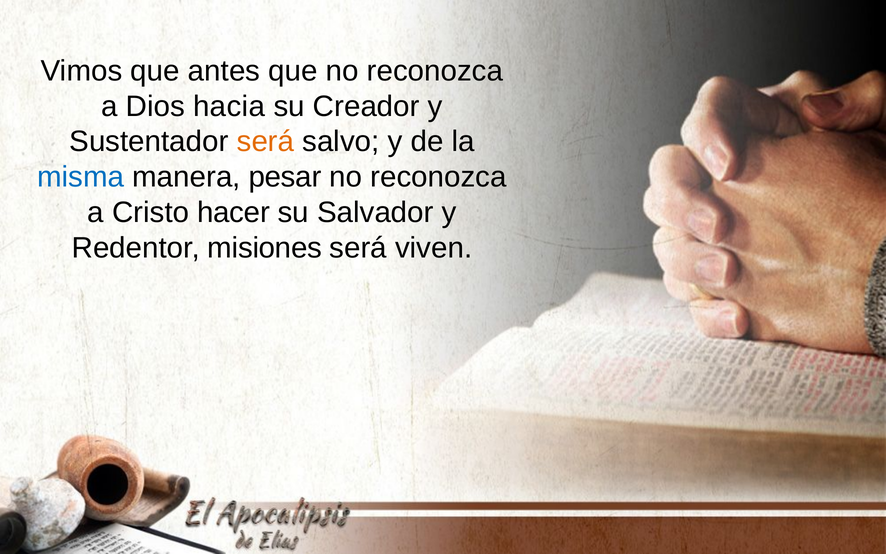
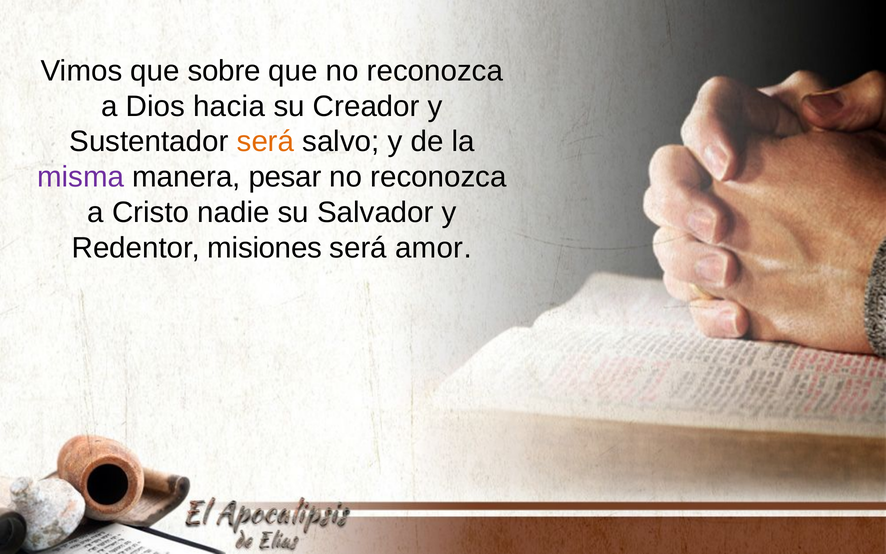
antes: antes -> sobre
misma colour: blue -> purple
hacer: hacer -> nadie
viven: viven -> amor
